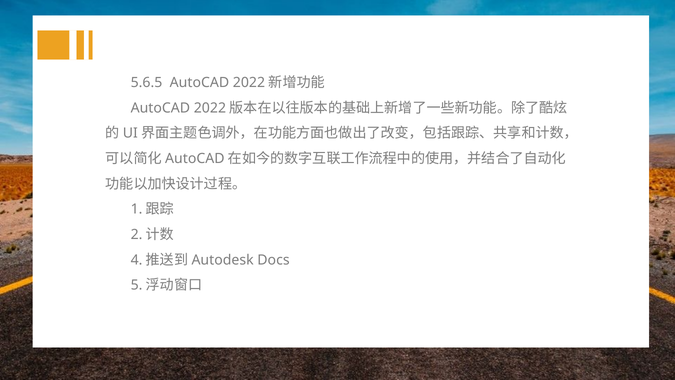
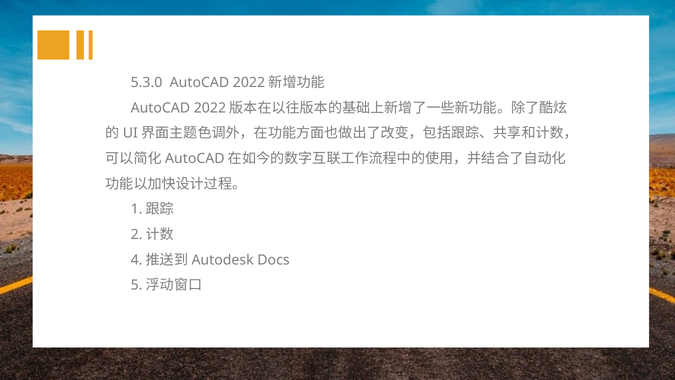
5.6.5: 5.6.5 -> 5.3.0
